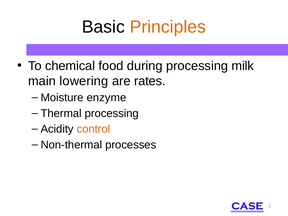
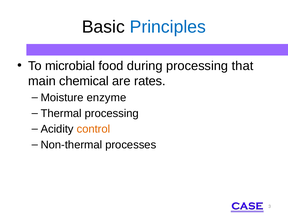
Principles colour: orange -> blue
chemical: chemical -> microbial
milk: milk -> that
lowering: lowering -> chemical
